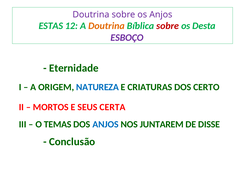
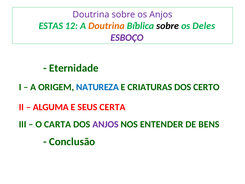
sobre at (168, 26) colour: red -> black
Desta: Desta -> Deles
MORTOS: MORTOS -> ALGUMA
TEMAS: TEMAS -> CARTA
ANJOS at (105, 124) colour: blue -> purple
JUNTAREM: JUNTAREM -> ENTENDER
DISSE: DISSE -> BENS
